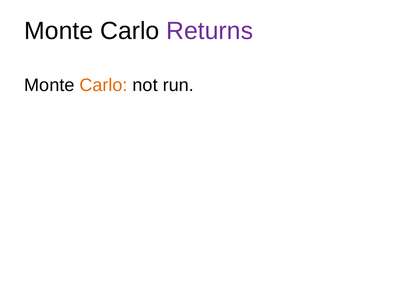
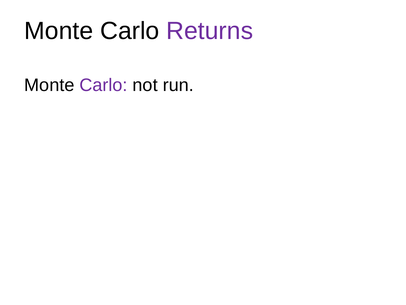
Carlo at (104, 85) colour: orange -> purple
